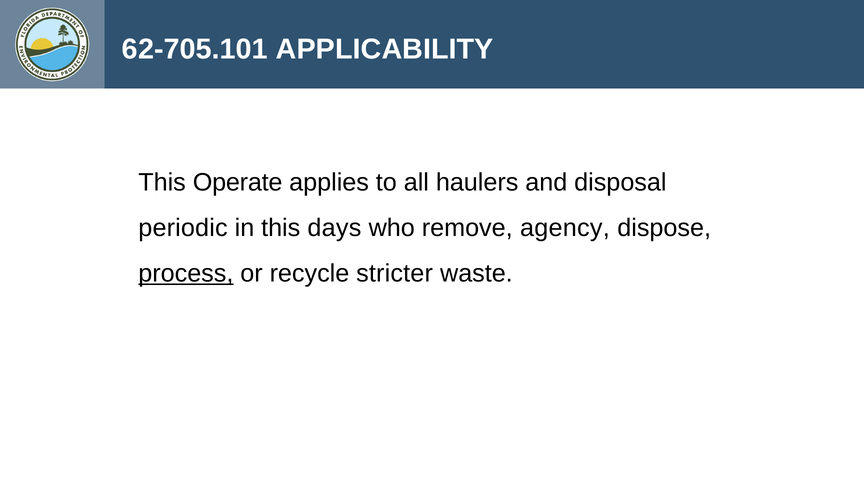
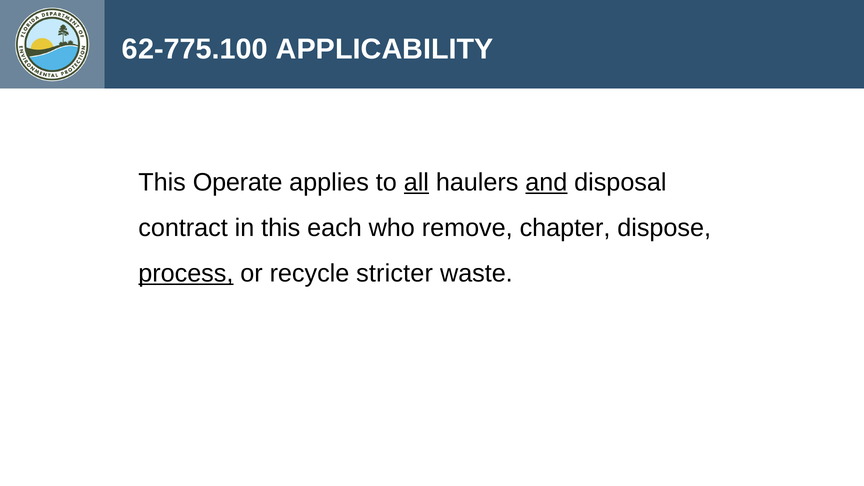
62-705.101: 62-705.101 -> 62-775.100
all underline: none -> present
and underline: none -> present
periodic: periodic -> contract
days: days -> each
agency: agency -> chapter
